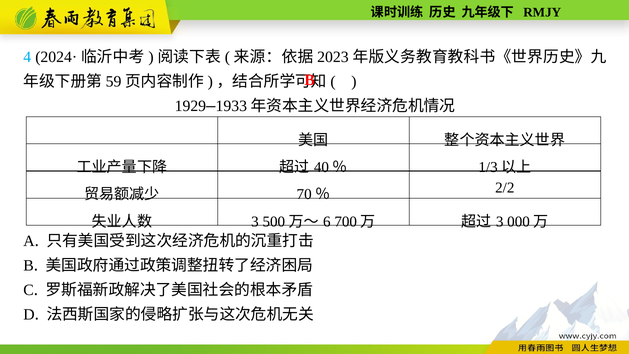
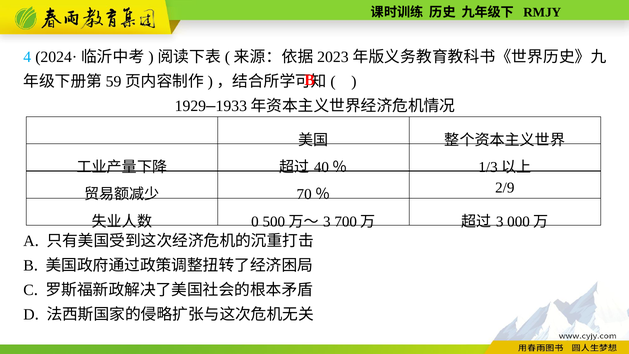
2/2: 2/2 -> 2/9
3 at (255, 222): 3 -> 0
6 at (327, 222): 6 -> 3
